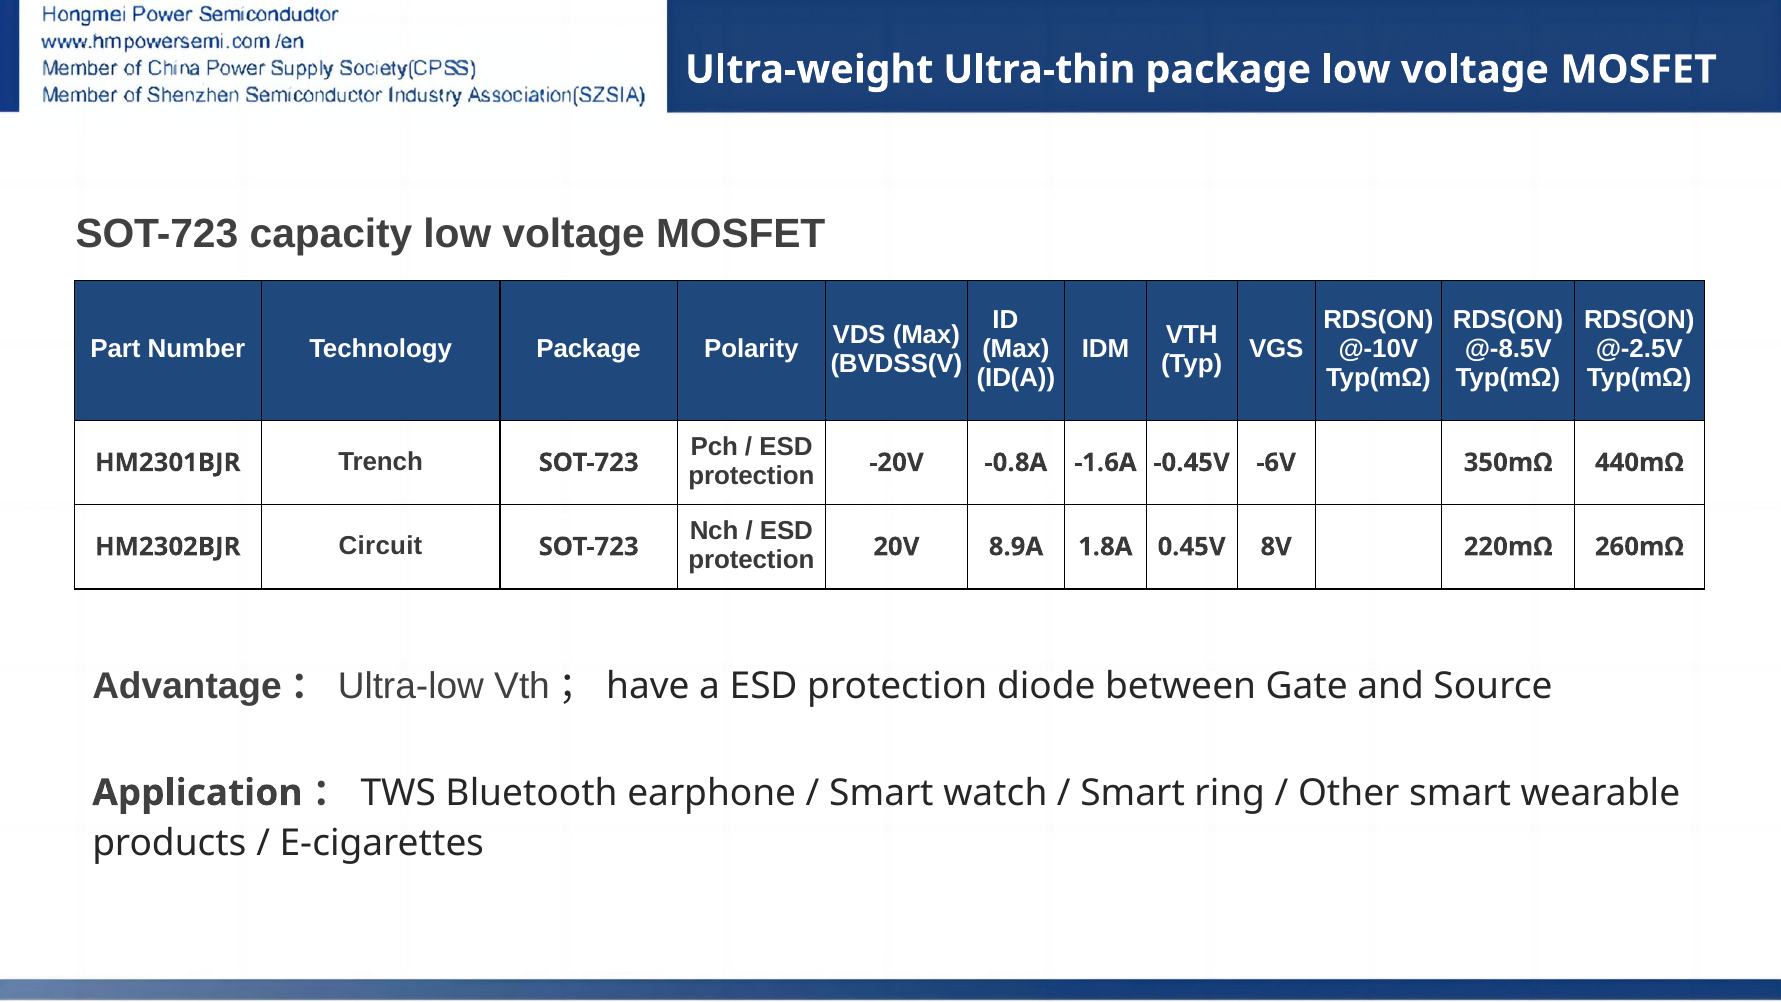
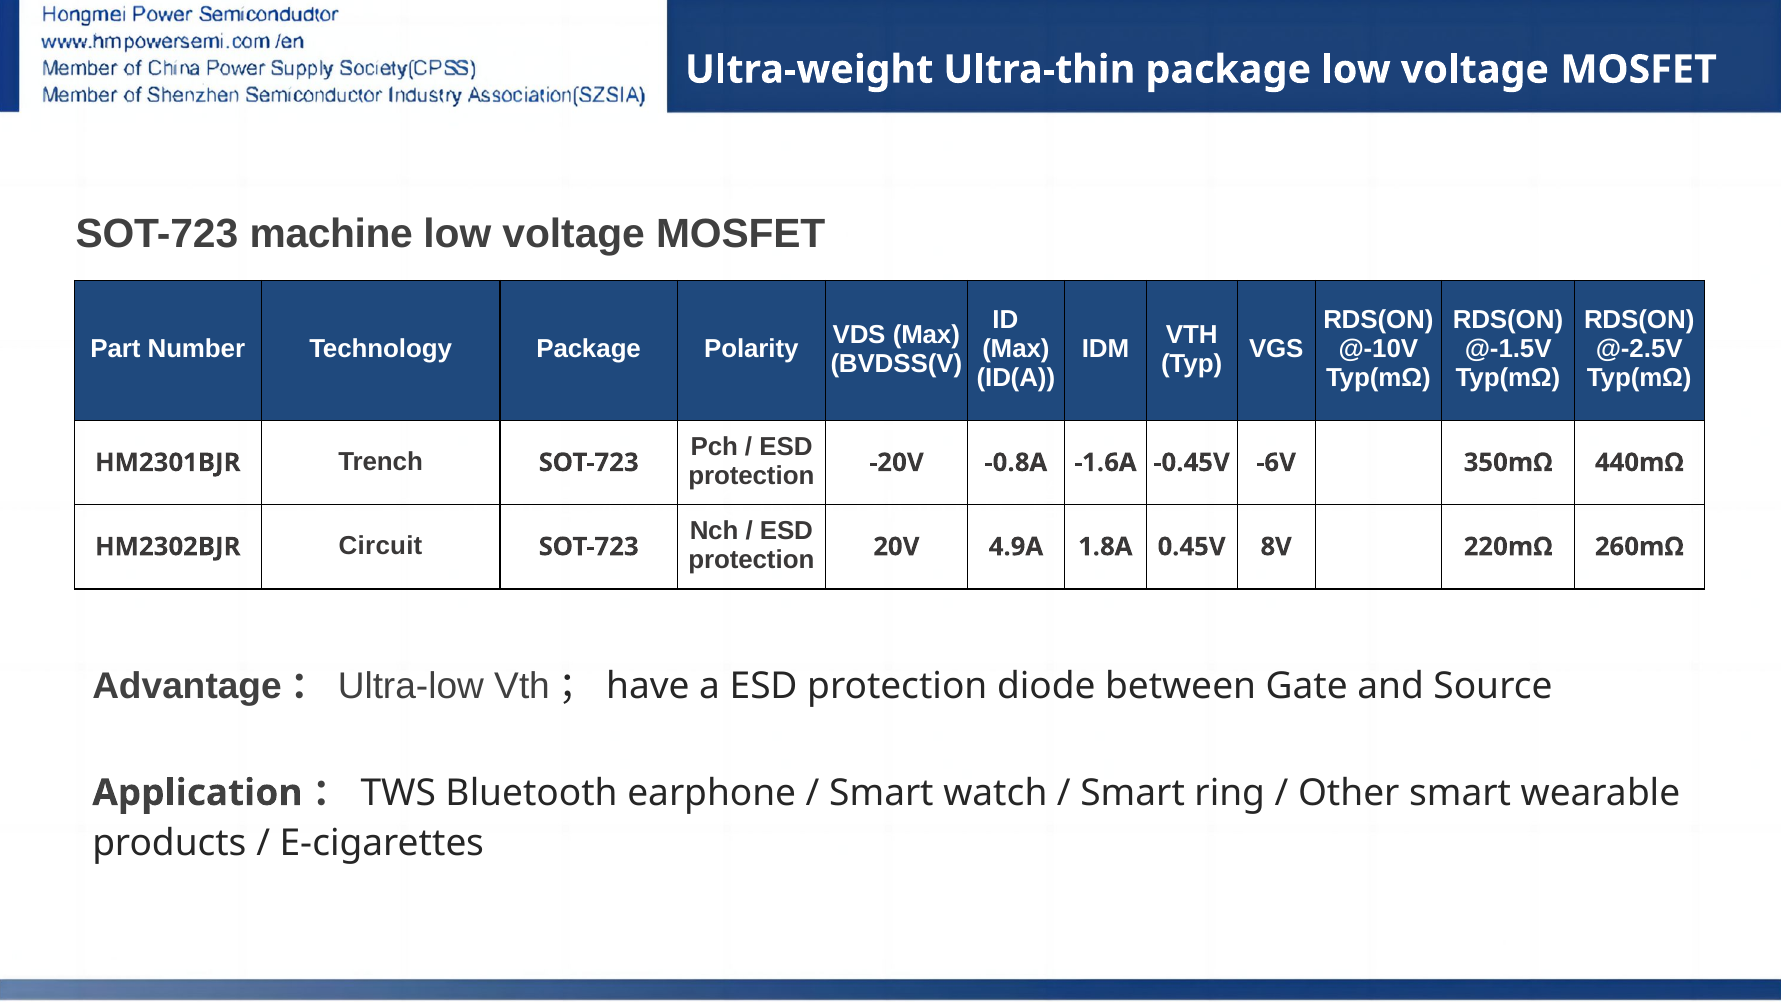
capacity: capacity -> machine
@-8.5V: @-8.5V -> @-1.5V
8.9A: 8.9A -> 4.9A
